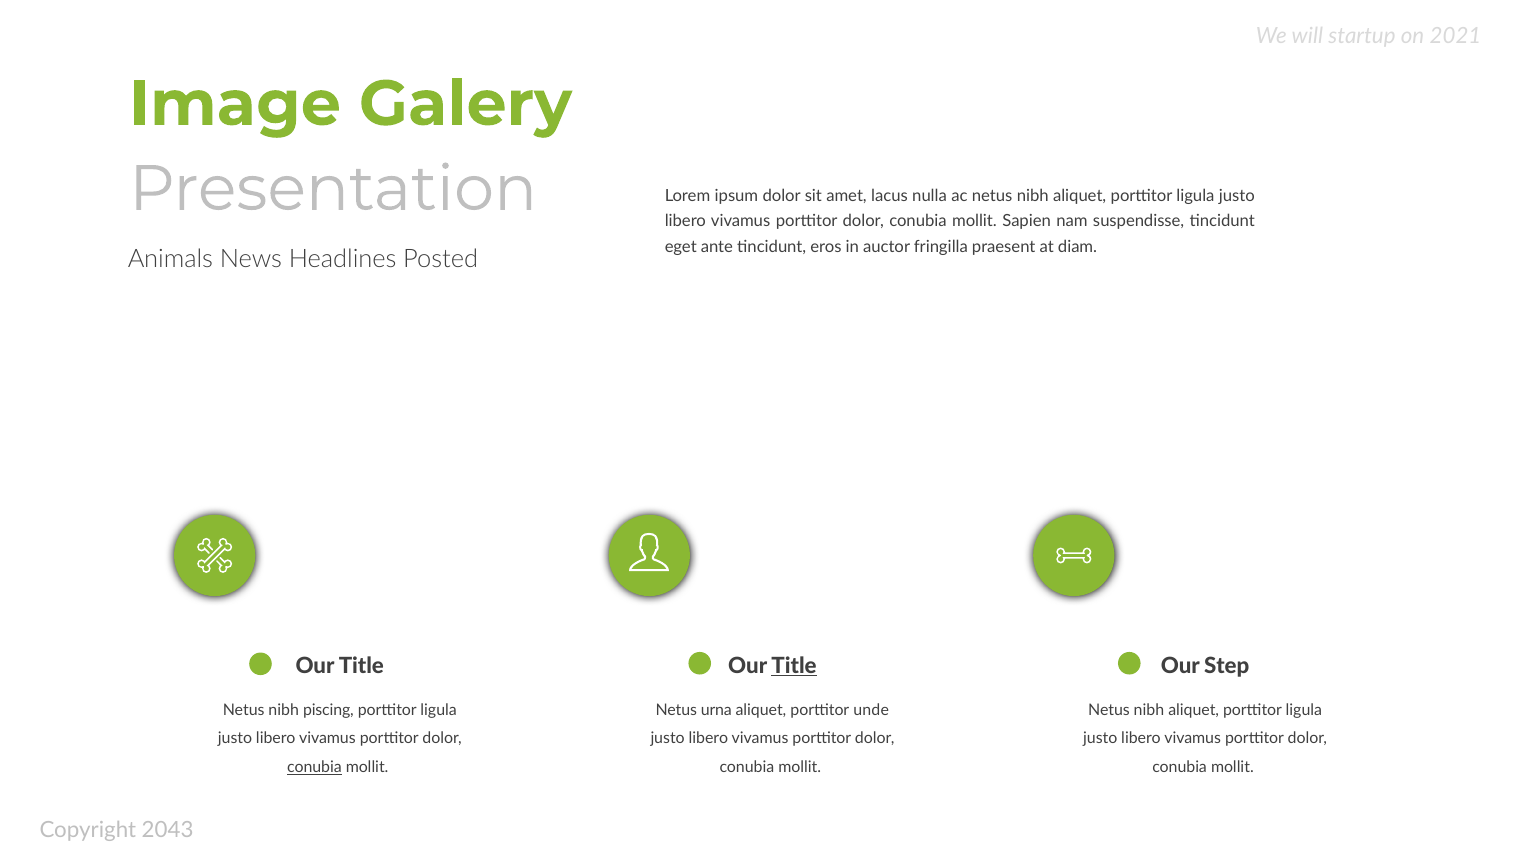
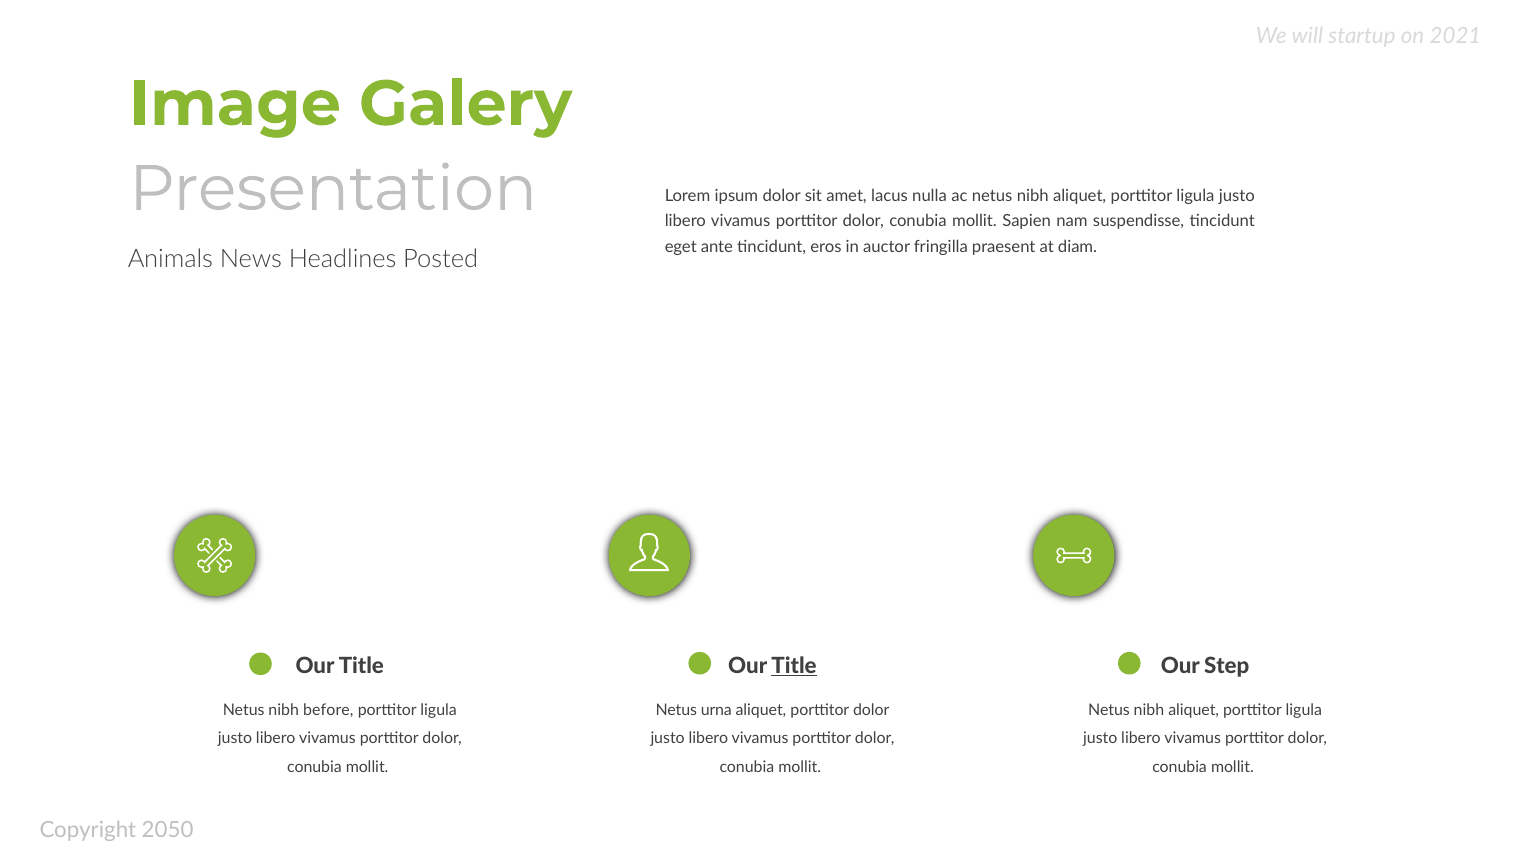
piscing: piscing -> before
aliquet porttitor unde: unde -> dolor
conubia at (314, 767) underline: present -> none
2043: 2043 -> 2050
